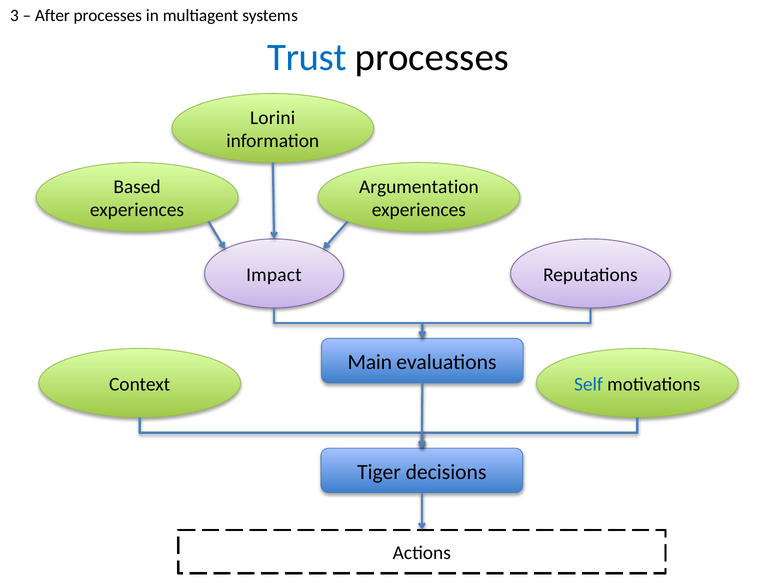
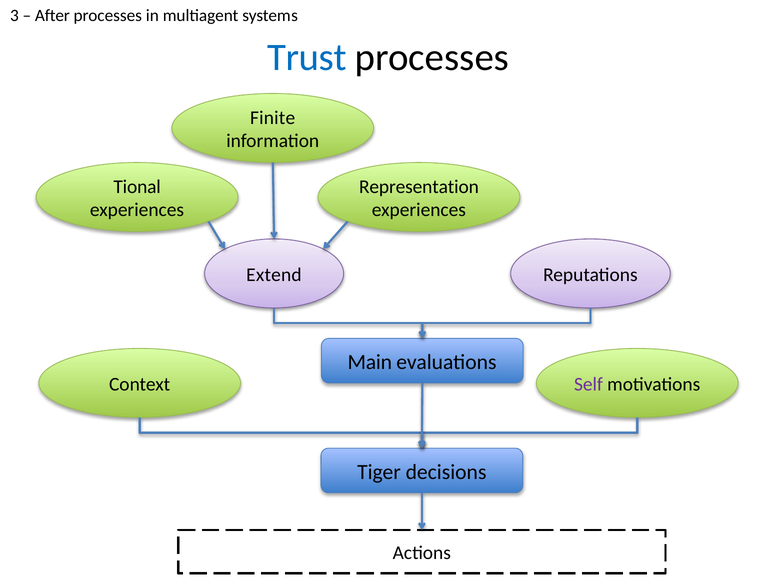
Lorini: Lorini -> Finite
Based: Based -> Tional
Argumentation: Argumentation -> Representation
Impact: Impact -> Extend
Self colour: blue -> purple
